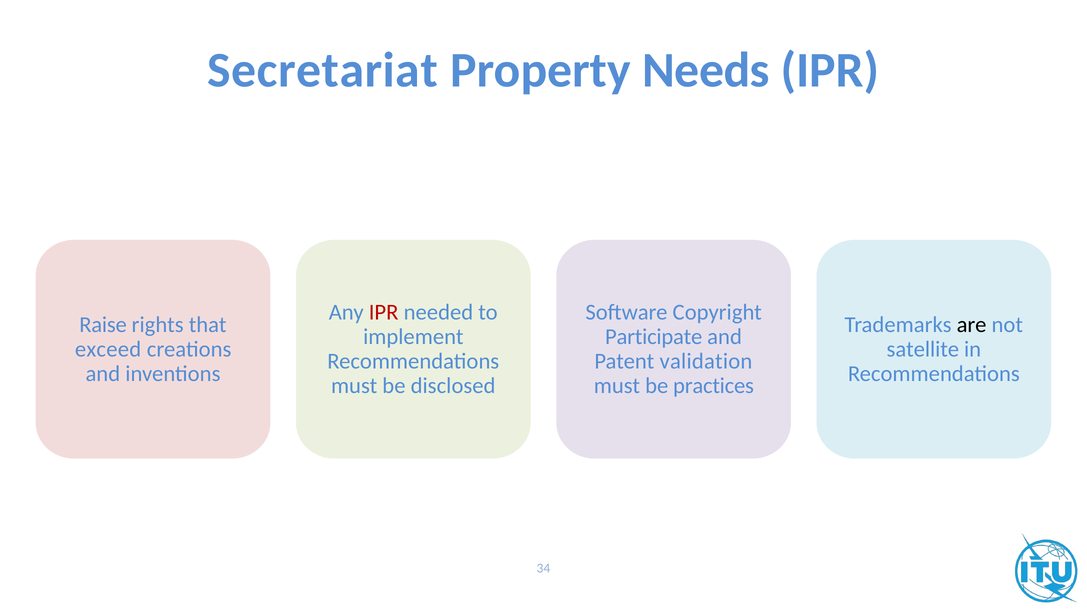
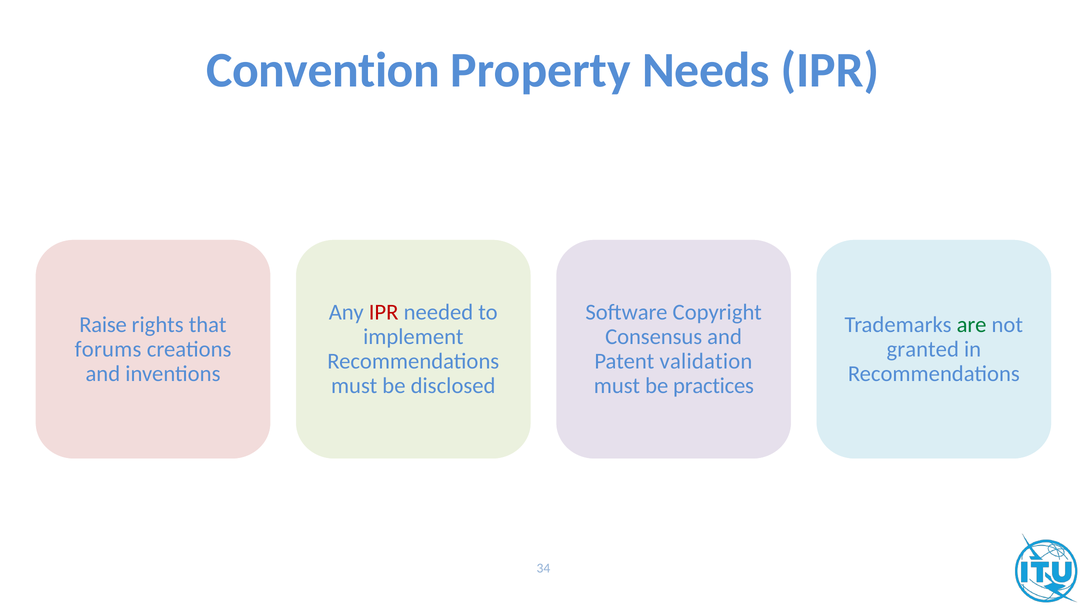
Secretariat: Secretariat -> Convention
are colour: black -> green
Participate: Participate -> Consensus
exceed: exceed -> forums
satellite: satellite -> granted
